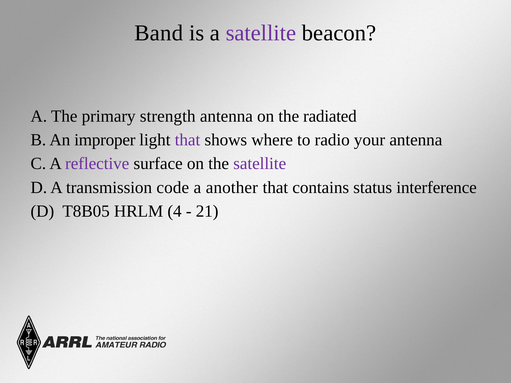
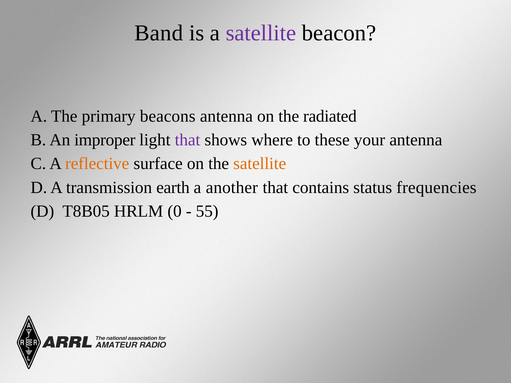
strength: strength -> beacons
radio: radio -> these
reflective colour: purple -> orange
satellite at (260, 164) colour: purple -> orange
code: code -> earth
interference: interference -> frequencies
4: 4 -> 0
21: 21 -> 55
